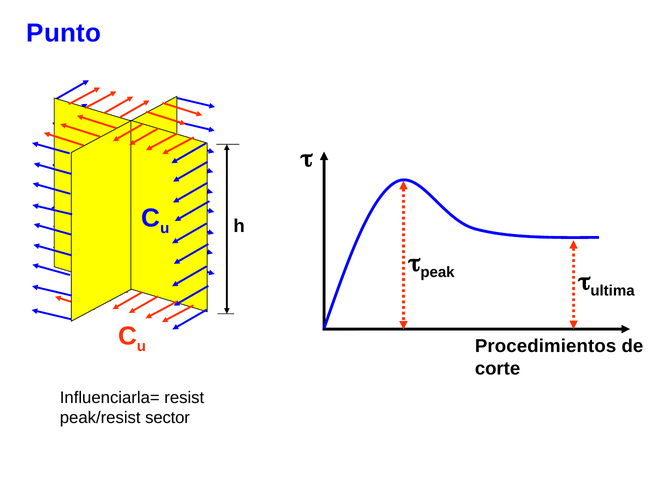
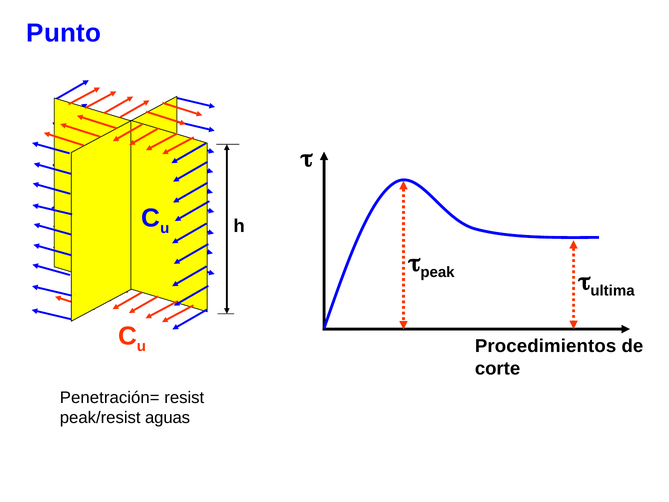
Influenciarla=: Influenciarla= -> Penetración=
sector: sector -> aguas
